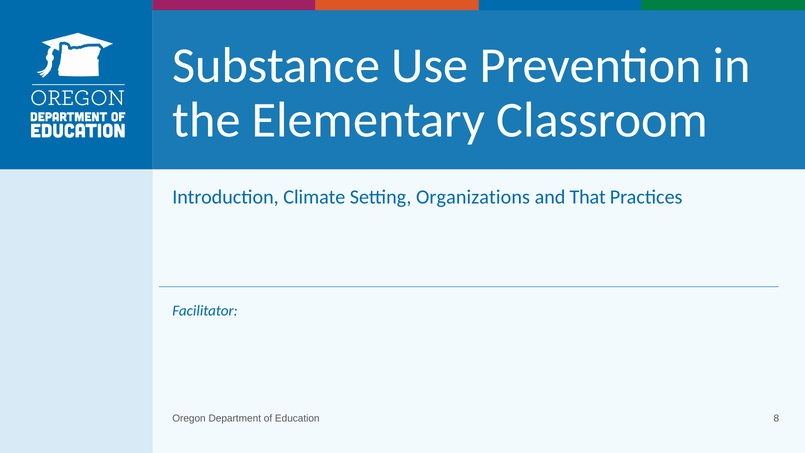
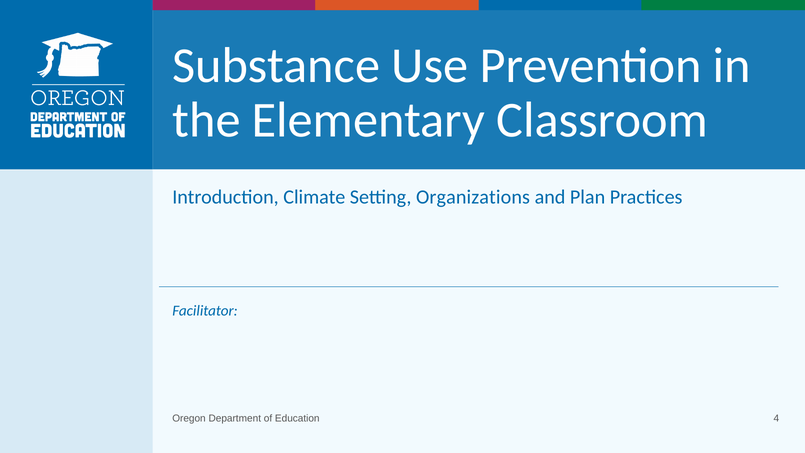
That: That -> Plan
8: 8 -> 4
